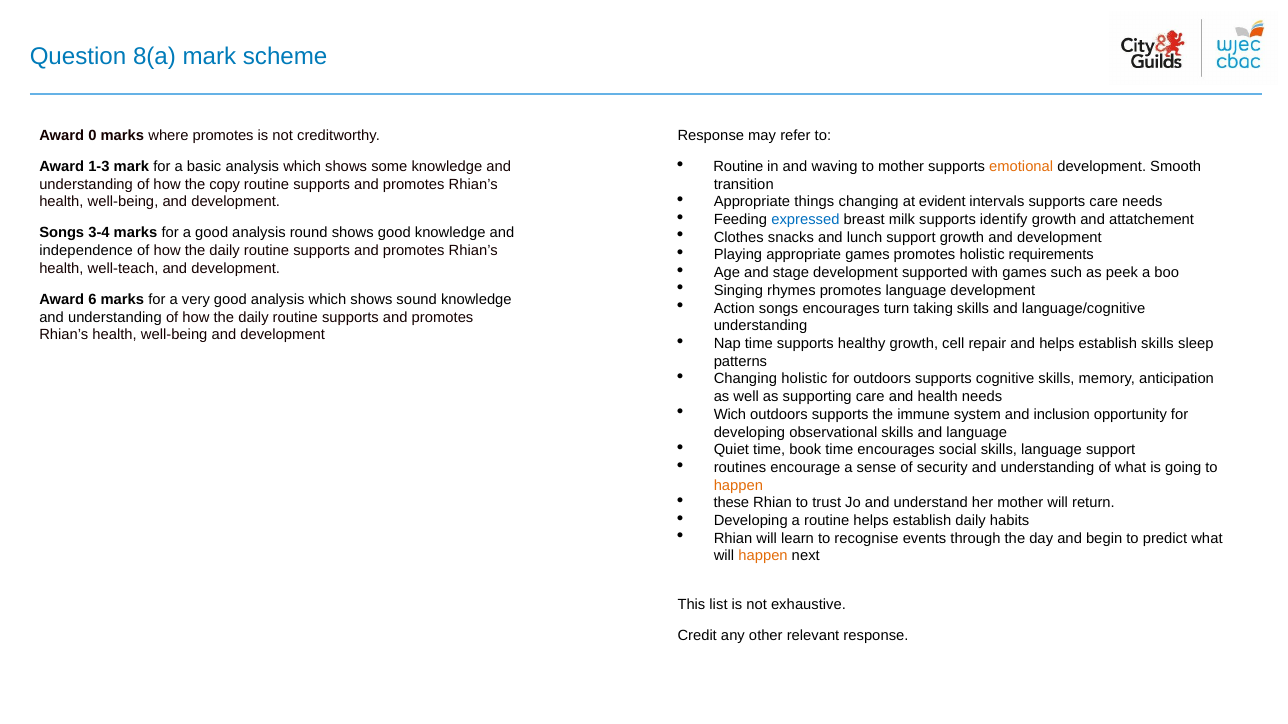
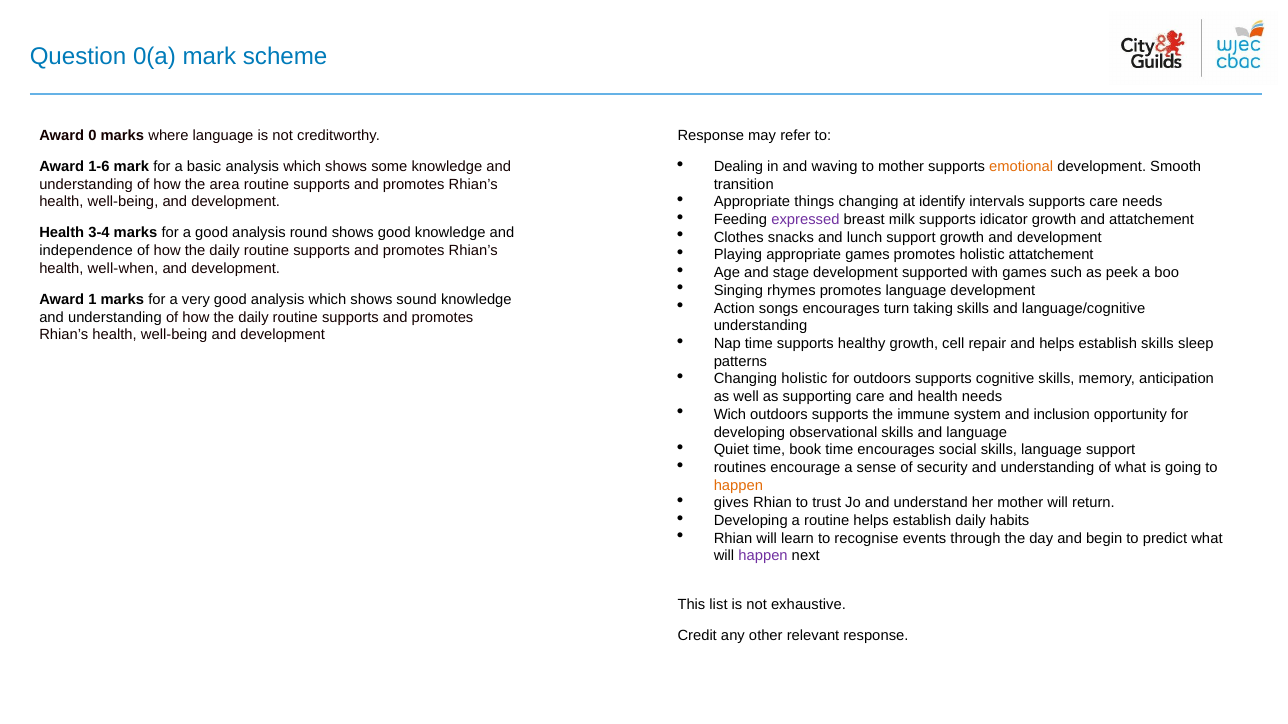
8(a: 8(a -> 0(a
where promotes: promotes -> language
Routine at (738, 167): Routine -> Dealing
1-3: 1-3 -> 1-6
copy: copy -> area
evident: evident -> identify
expressed colour: blue -> purple
identify: identify -> idicator
Songs at (62, 233): Songs -> Health
holistic requirements: requirements -> attatchement
well-teach: well-teach -> well-when
6: 6 -> 1
these: these -> gives
happen at (763, 557) colour: orange -> purple
